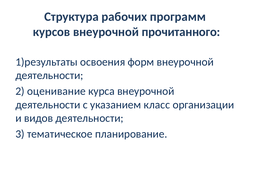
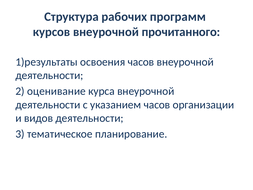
освоения форм: форм -> часов
указанием класс: класс -> часов
